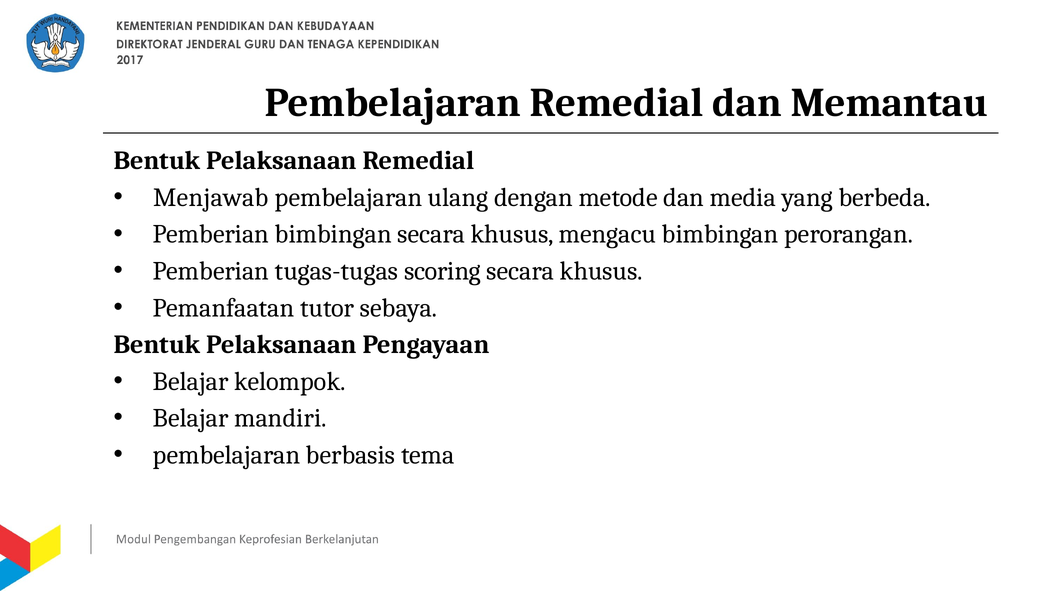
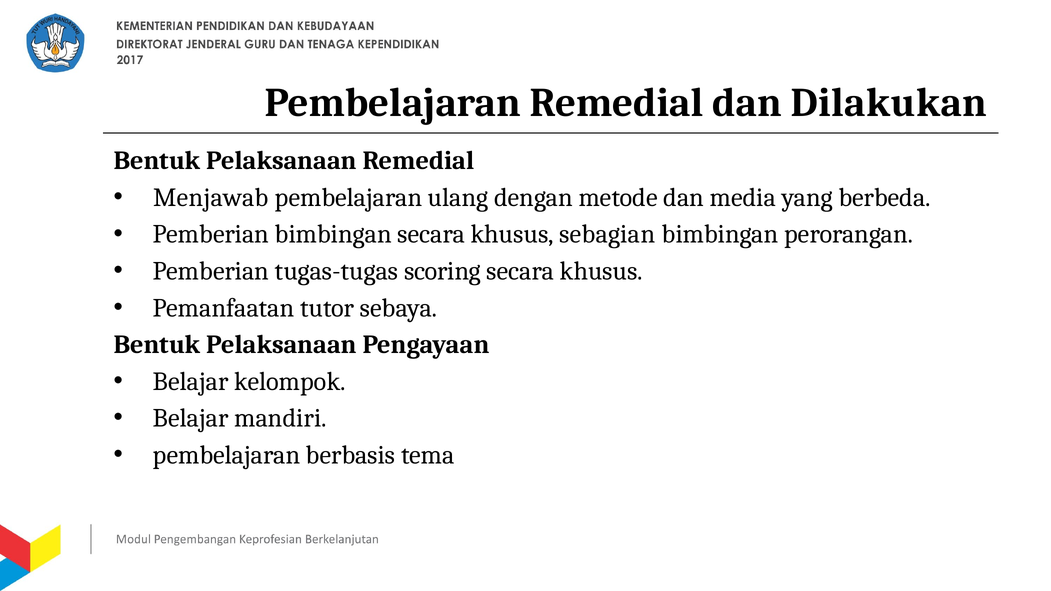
Memantau: Memantau -> Dilakukan
mengacu: mengacu -> sebagian
